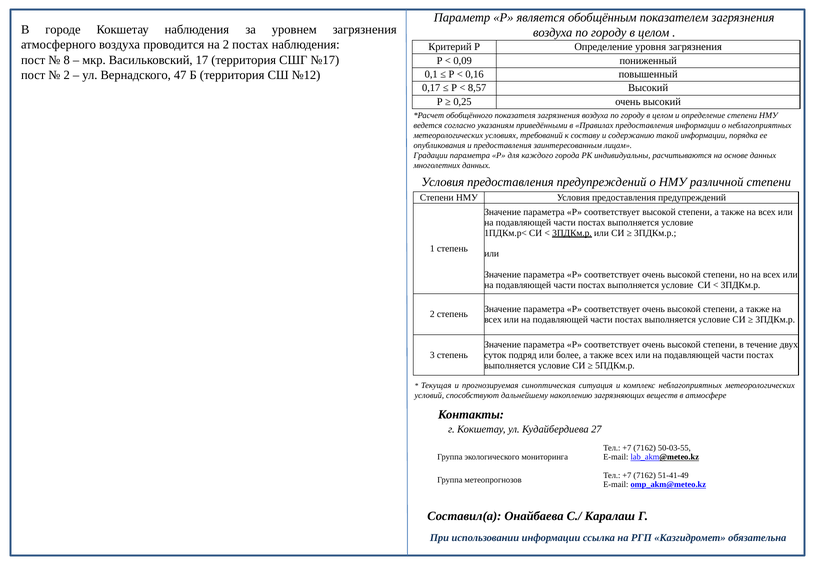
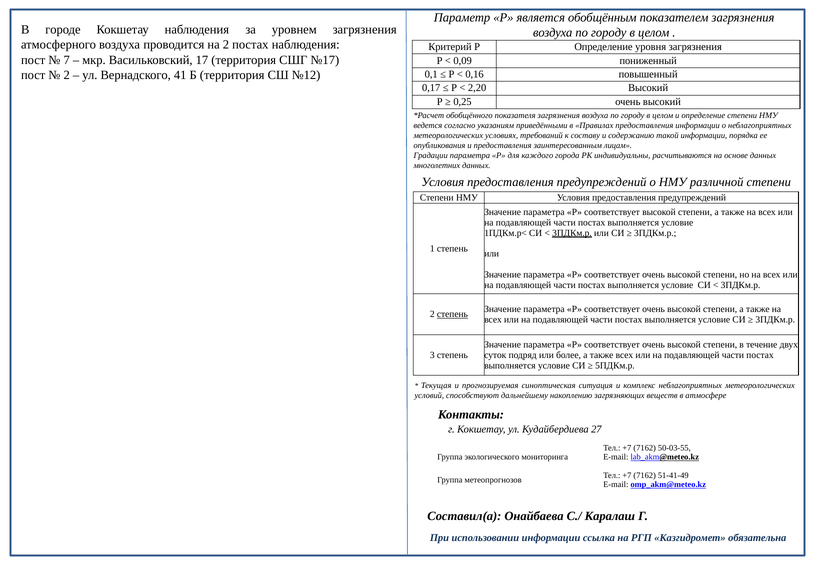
8: 8 -> 7
47: 47 -> 41
8,57: 8,57 -> 2,20
степень at (452, 314) underline: none -> present
